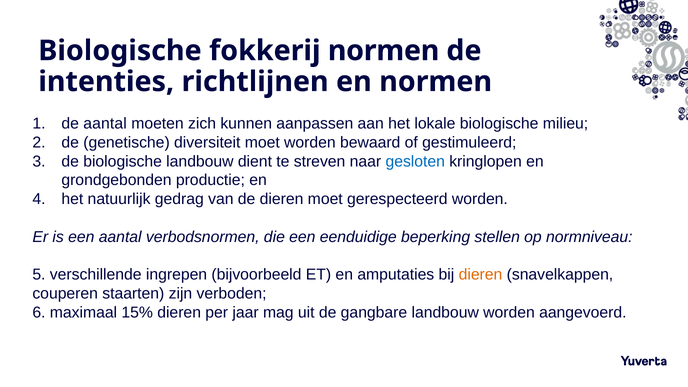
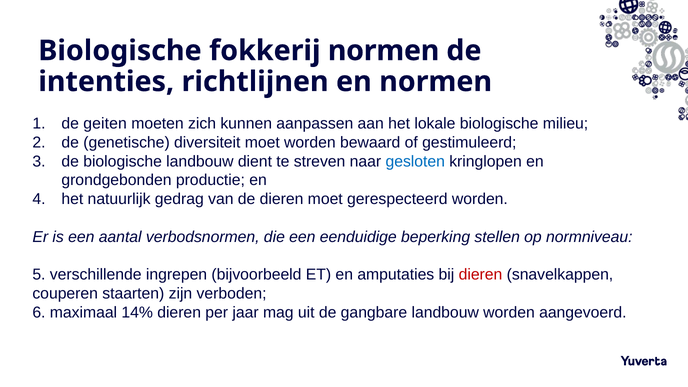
de aantal: aantal -> geiten
dieren at (481, 275) colour: orange -> red
15%: 15% -> 14%
